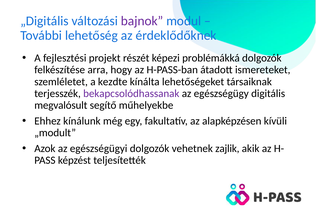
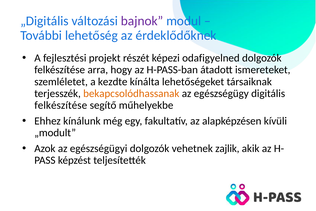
problémákká: problémákká -> odafigyelned
bekapcsolódhassanak colour: purple -> orange
megvalósult at (61, 105): megvalósult -> felkészítése
